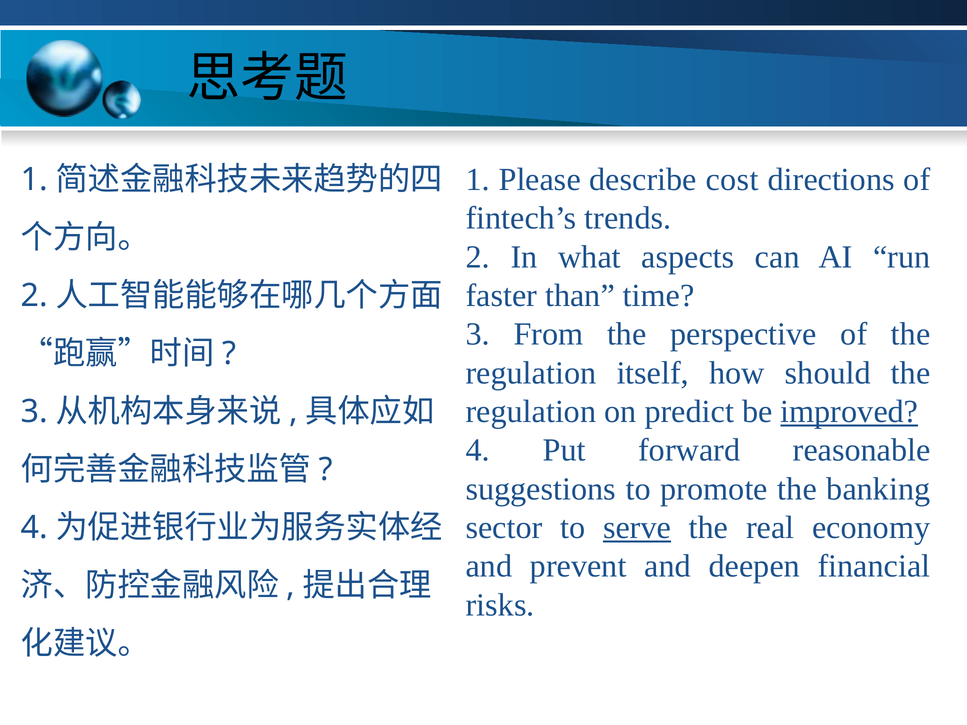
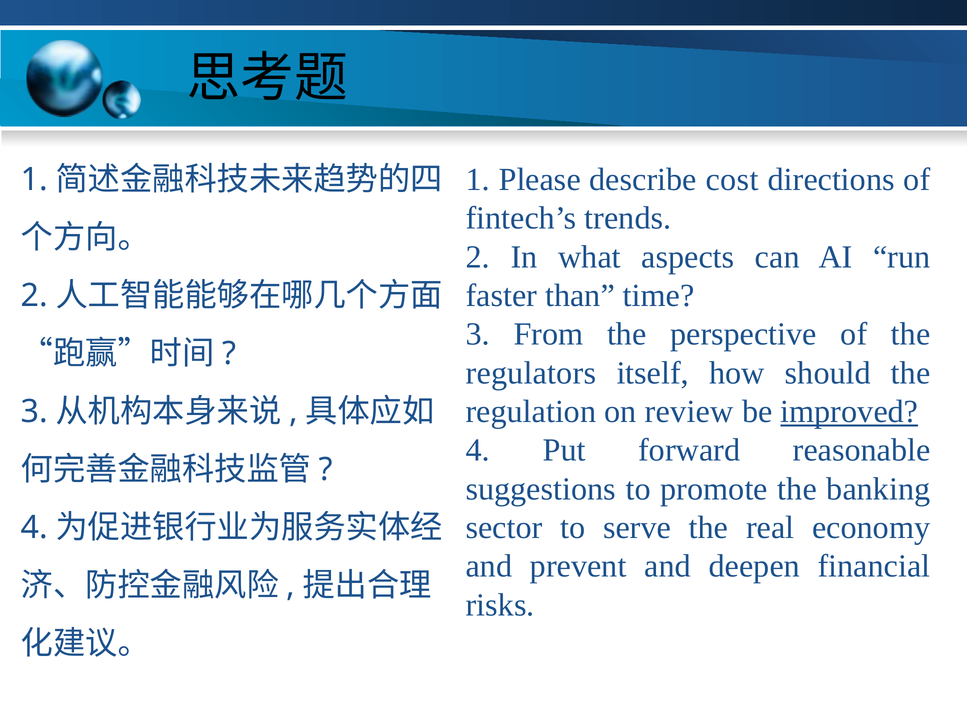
regulation at (531, 373): regulation -> regulators
predict: predict -> review
serve underline: present -> none
